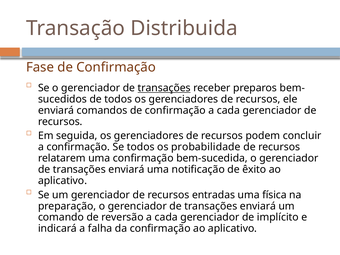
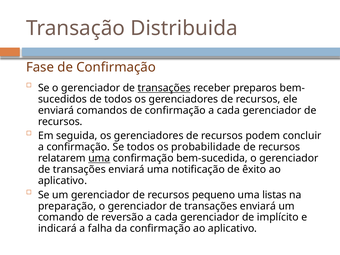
uma at (99, 158) underline: none -> present
entradas: entradas -> pequeno
física: física -> listas
